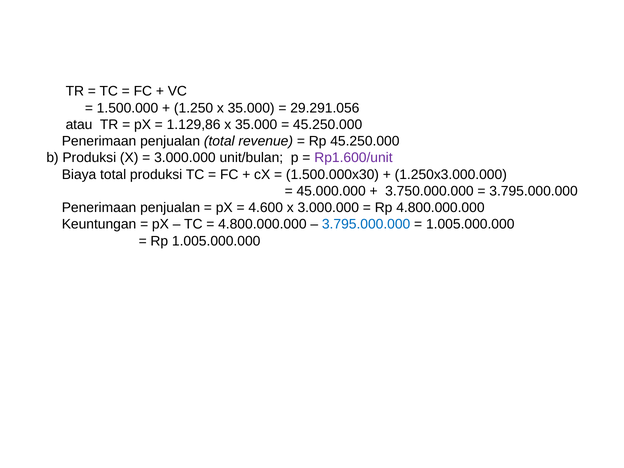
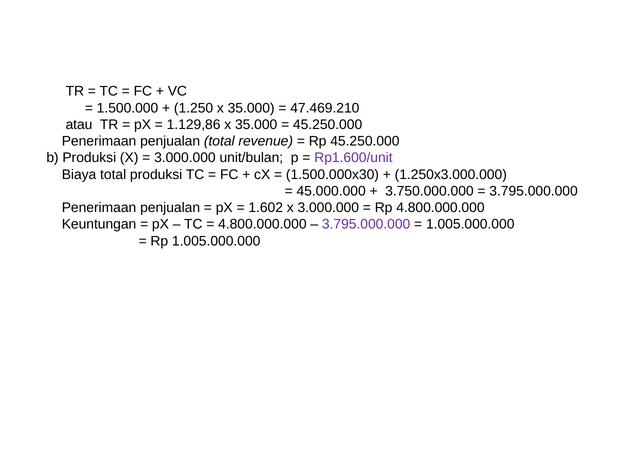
29.291.056: 29.291.056 -> 47.469.210
4.600: 4.600 -> 1.602
3.795.000.000 at (366, 224) colour: blue -> purple
